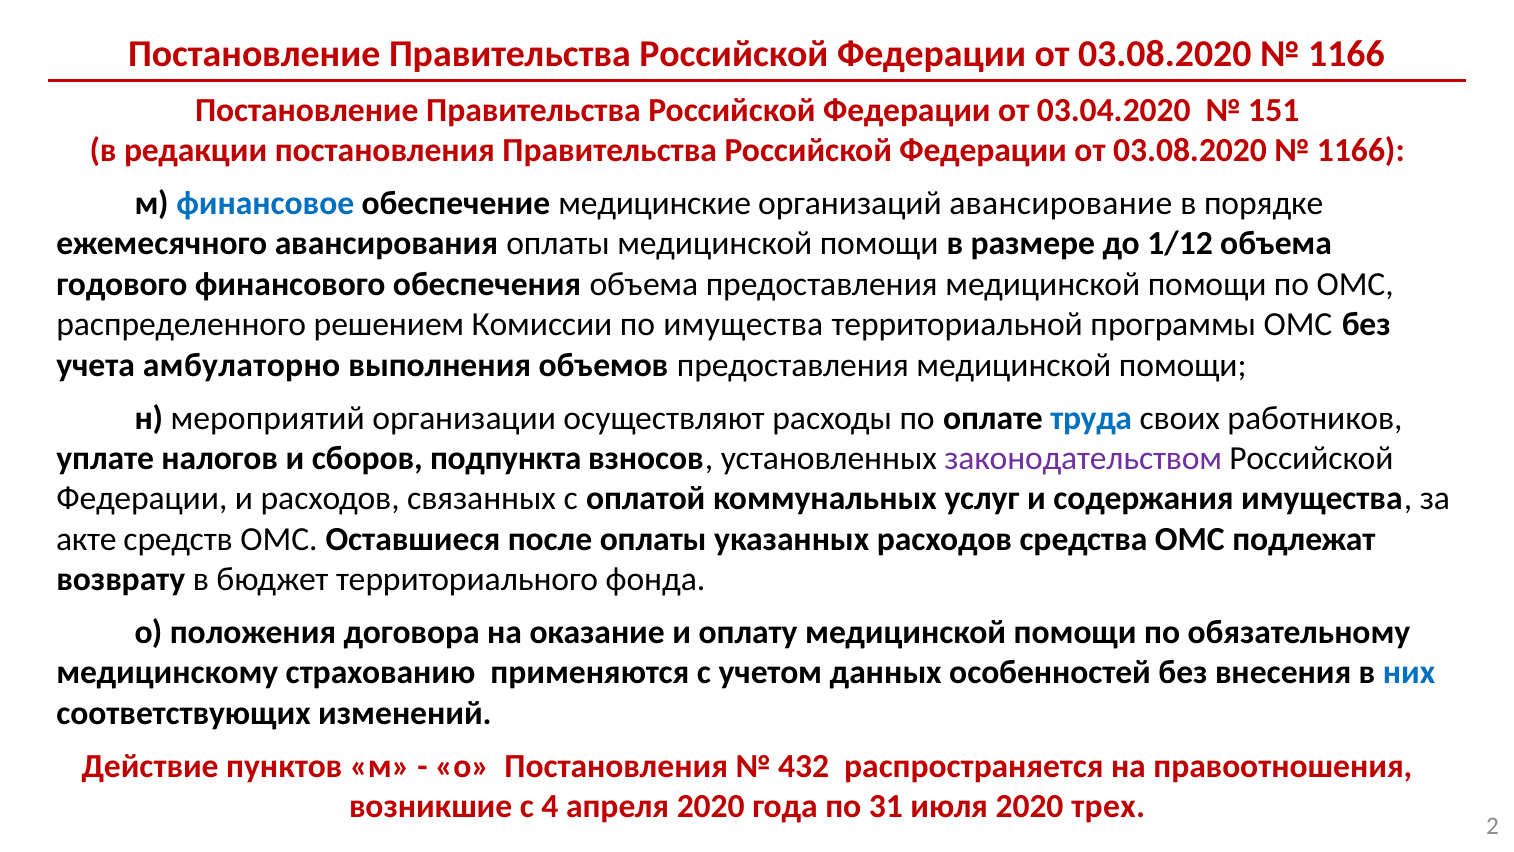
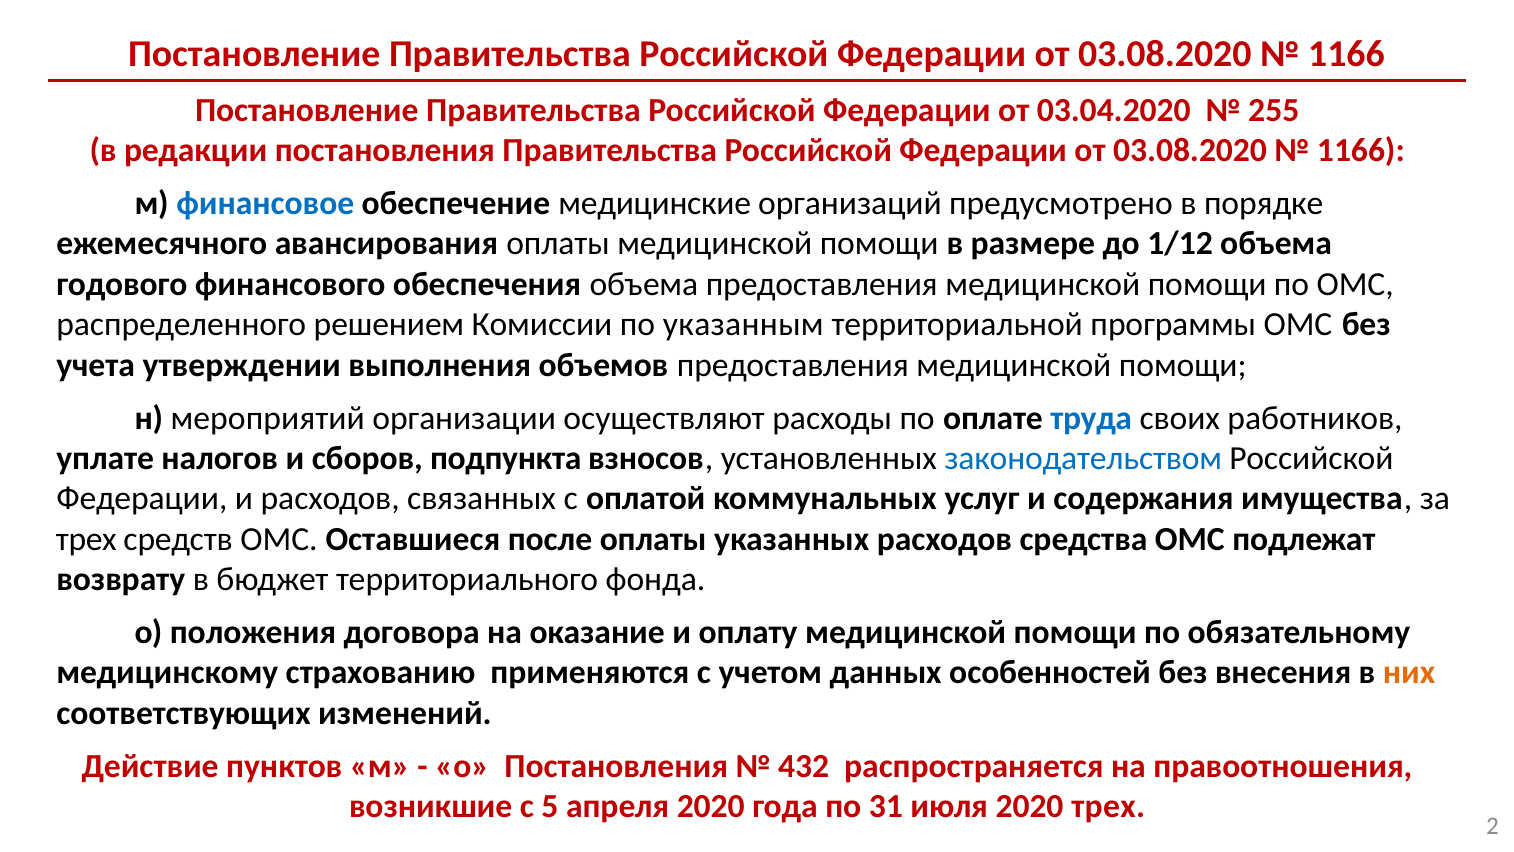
151: 151 -> 255
авансирование: авансирование -> предусмотрено
по имущества: имущества -> указанным
амбулаторно: амбулаторно -> утверждении
законодательством colour: purple -> blue
акте at (86, 539): акте -> трех
них colour: blue -> orange
4: 4 -> 5
